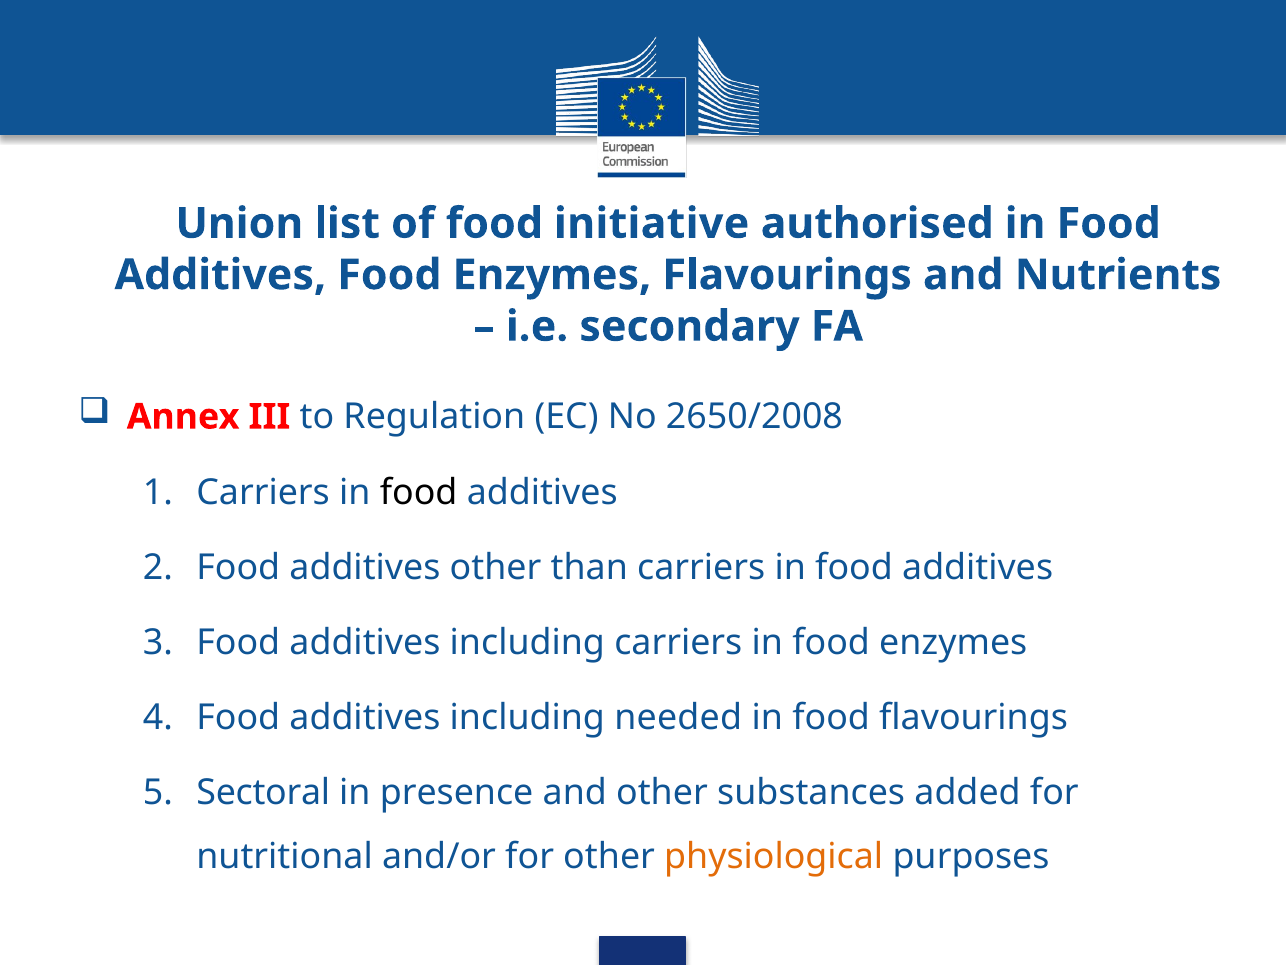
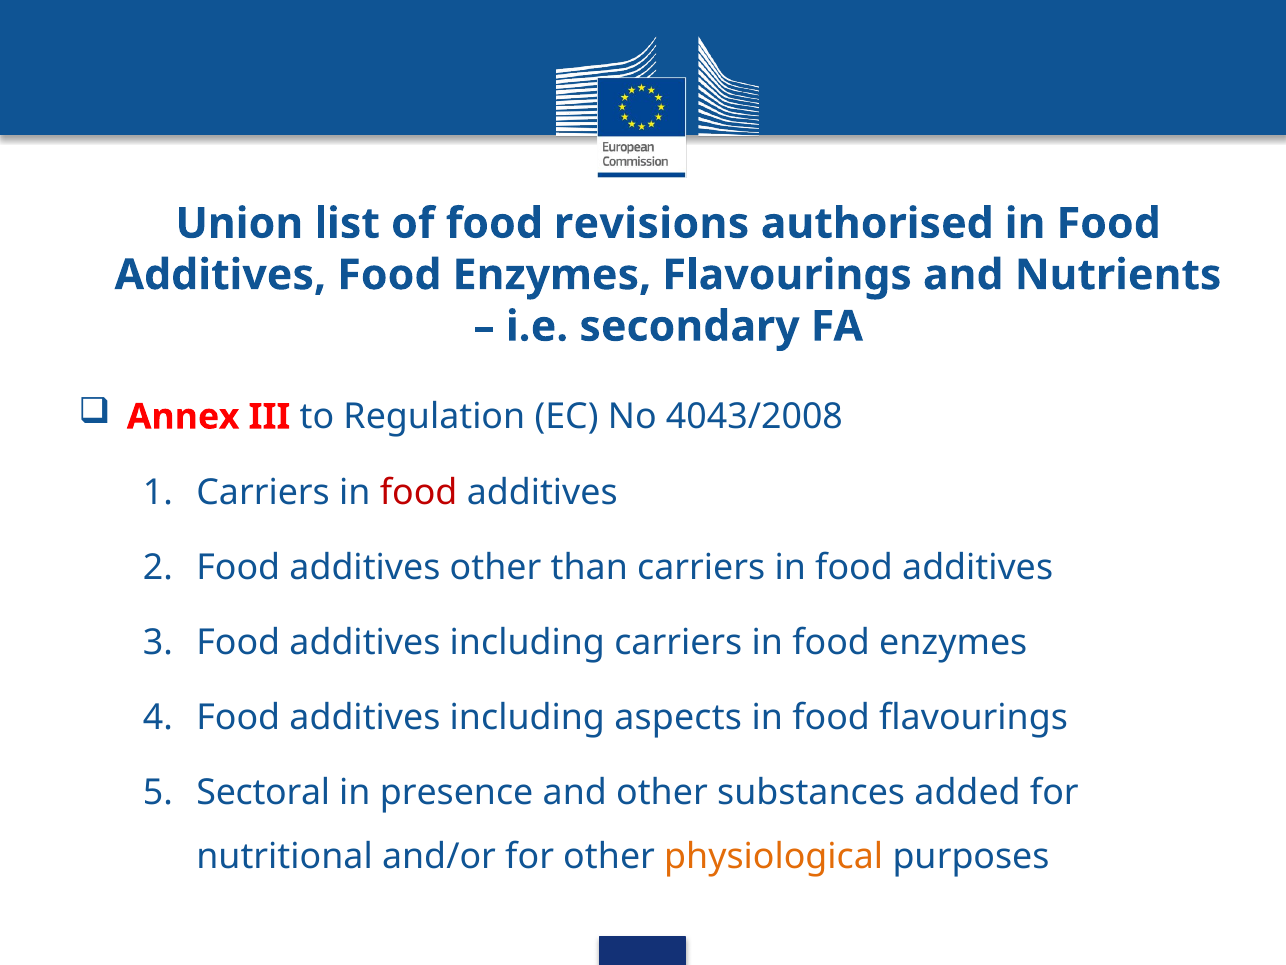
initiative: initiative -> revisions
2650/2008: 2650/2008 -> 4043/2008
food at (419, 492) colour: black -> red
needed: needed -> aspects
